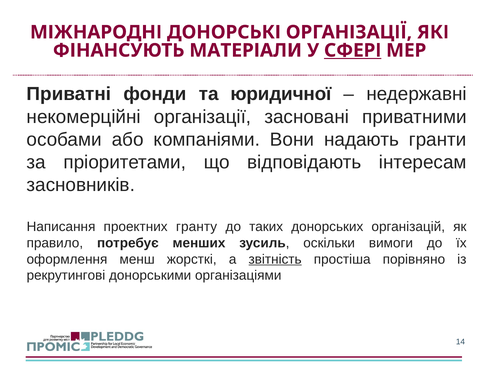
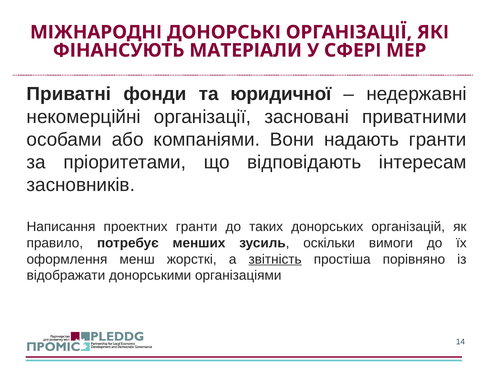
СФЕРІ underline: present -> none
проектних гранту: гранту -> гранти
рекрутингові: рекрутингові -> відображати
